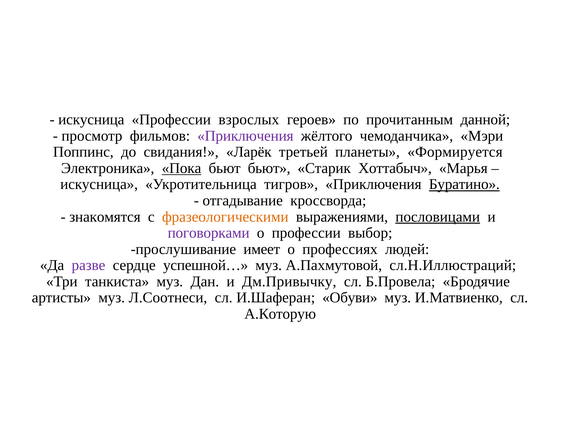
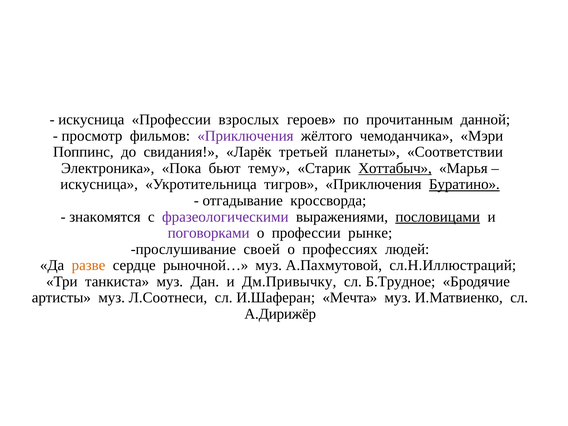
Формируется: Формируется -> Соответствии
Пока underline: present -> none
бьют бьют: бьют -> тему
Хоттабыч underline: none -> present
фразеологическими colour: orange -> purple
выбор: выбор -> рынке
имеет: имеет -> своей
разве colour: purple -> orange
успешной…: успешной… -> рыночной…
Б.Провела: Б.Провела -> Б.Трудное
Обуви: Обуви -> Мечта
А.Которую: А.Которую -> А.Дирижёр
